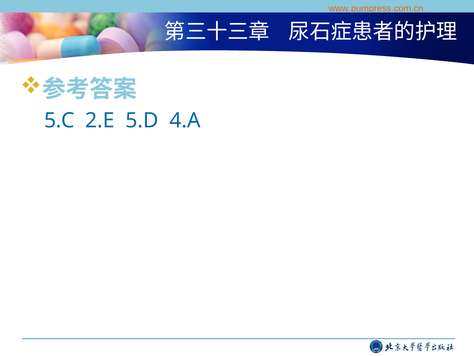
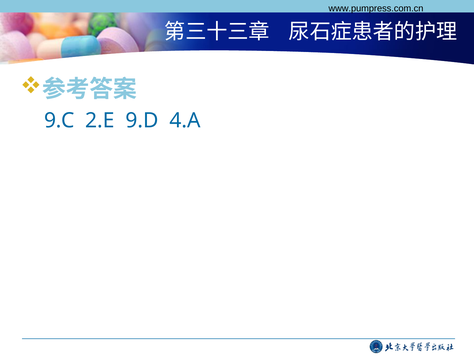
www.pumpress.com.cn colour: orange -> black
5.C: 5.C -> 9.C
5.D: 5.D -> 9.D
